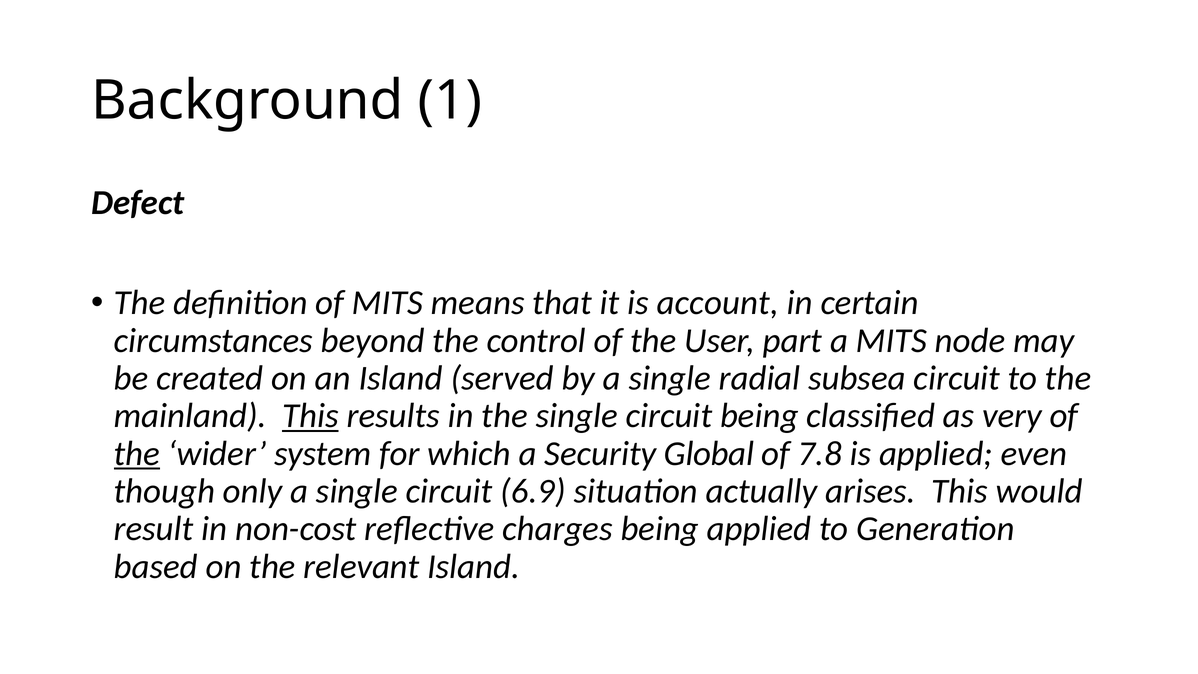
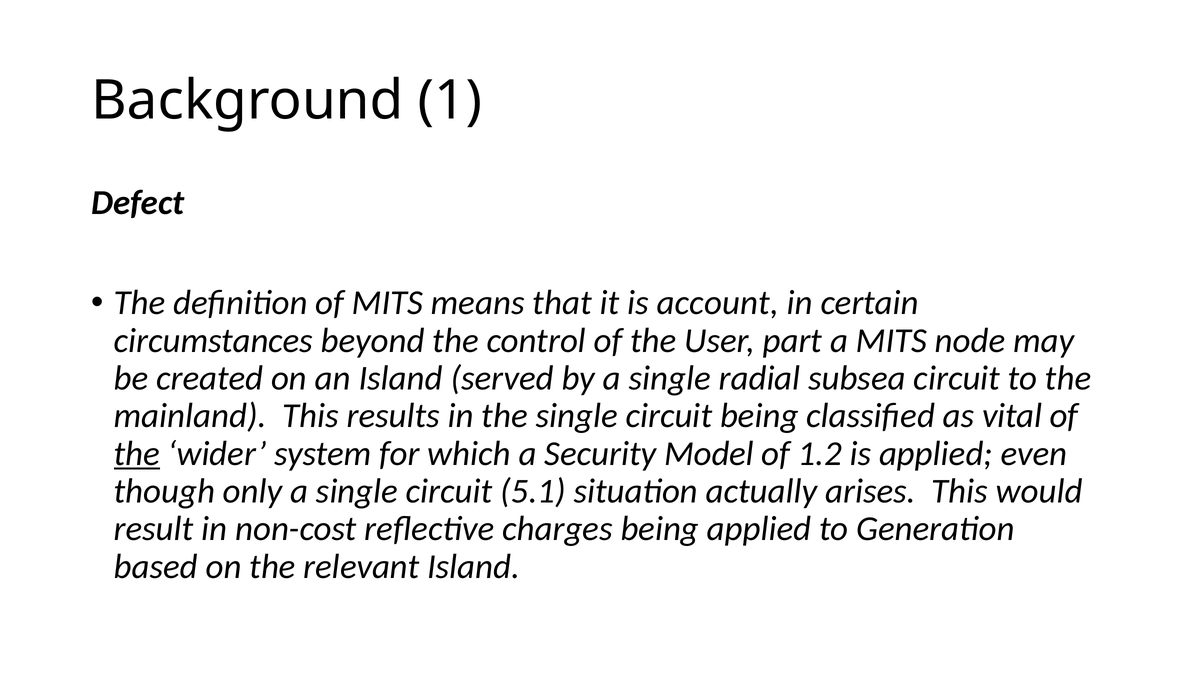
This at (310, 416) underline: present -> none
very: very -> vital
Global: Global -> Model
7.8: 7.8 -> 1.2
6.9: 6.9 -> 5.1
